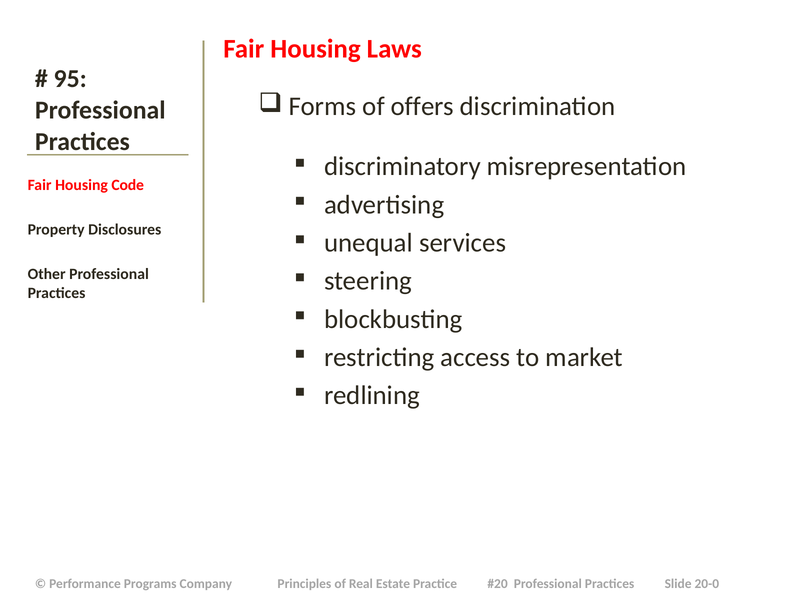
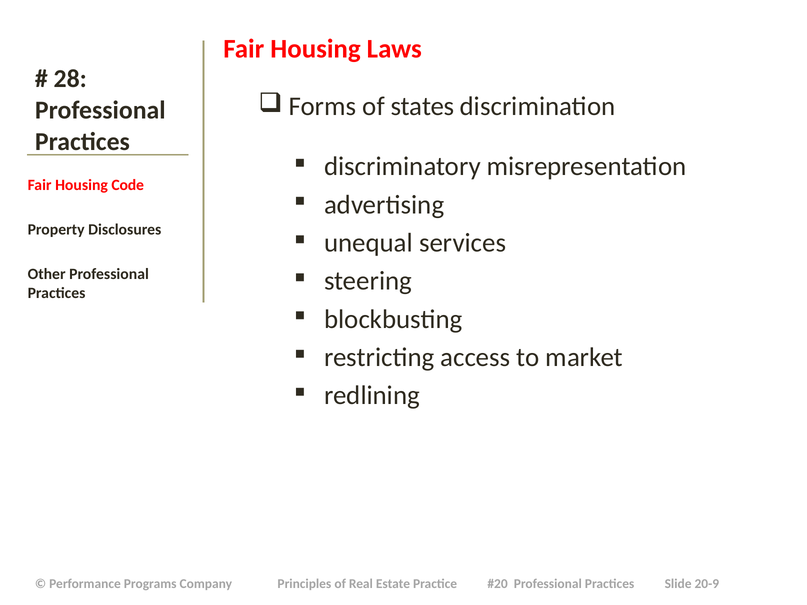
95: 95 -> 28
offers: offers -> states
20-0: 20-0 -> 20-9
